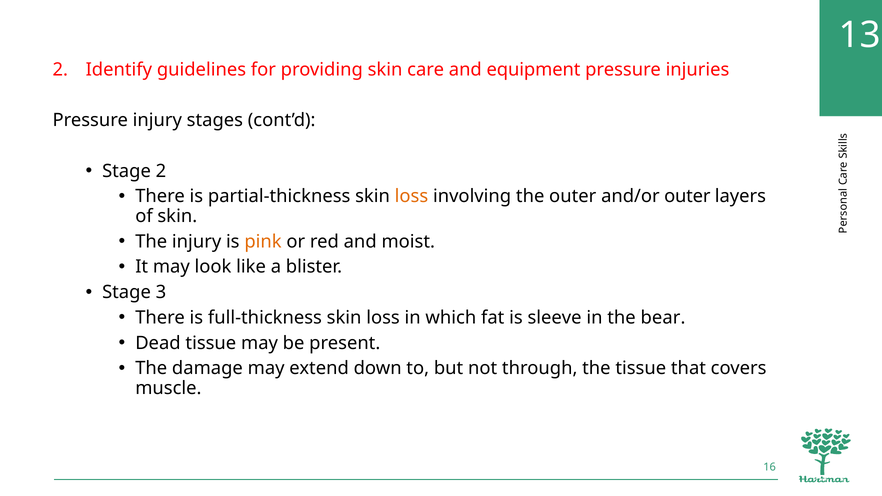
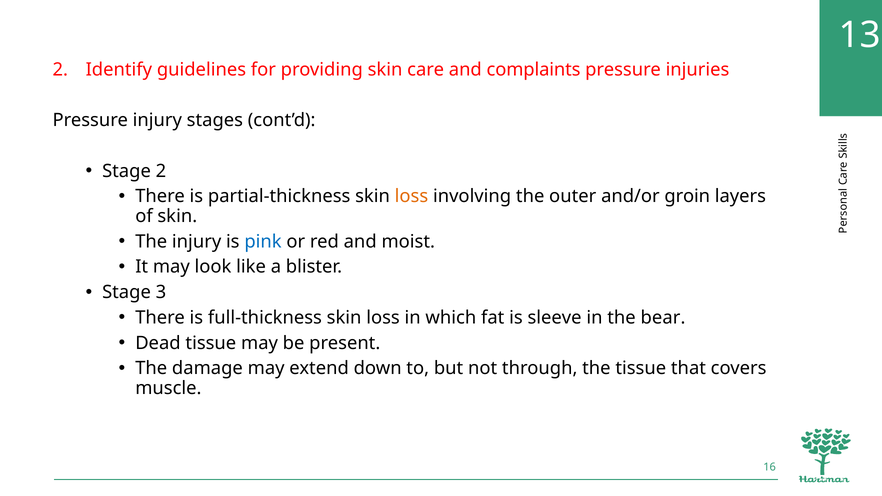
equipment: equipment -> complaints
and/or outer: outer -> groin
pink colour: orange -> blue
